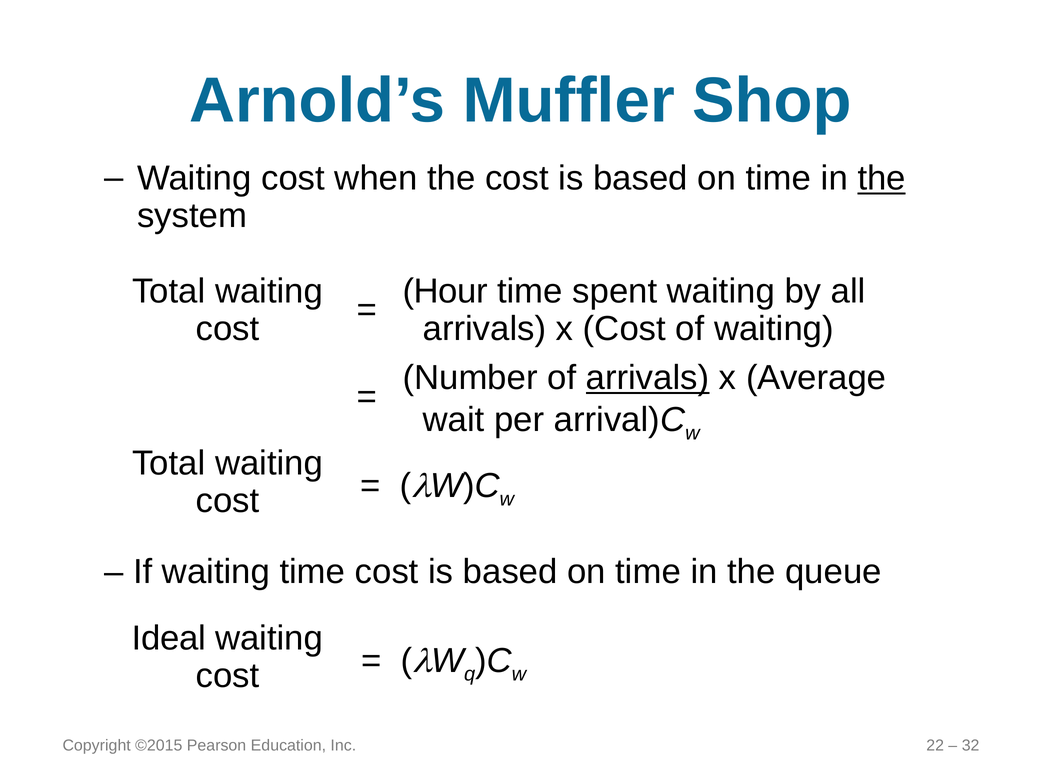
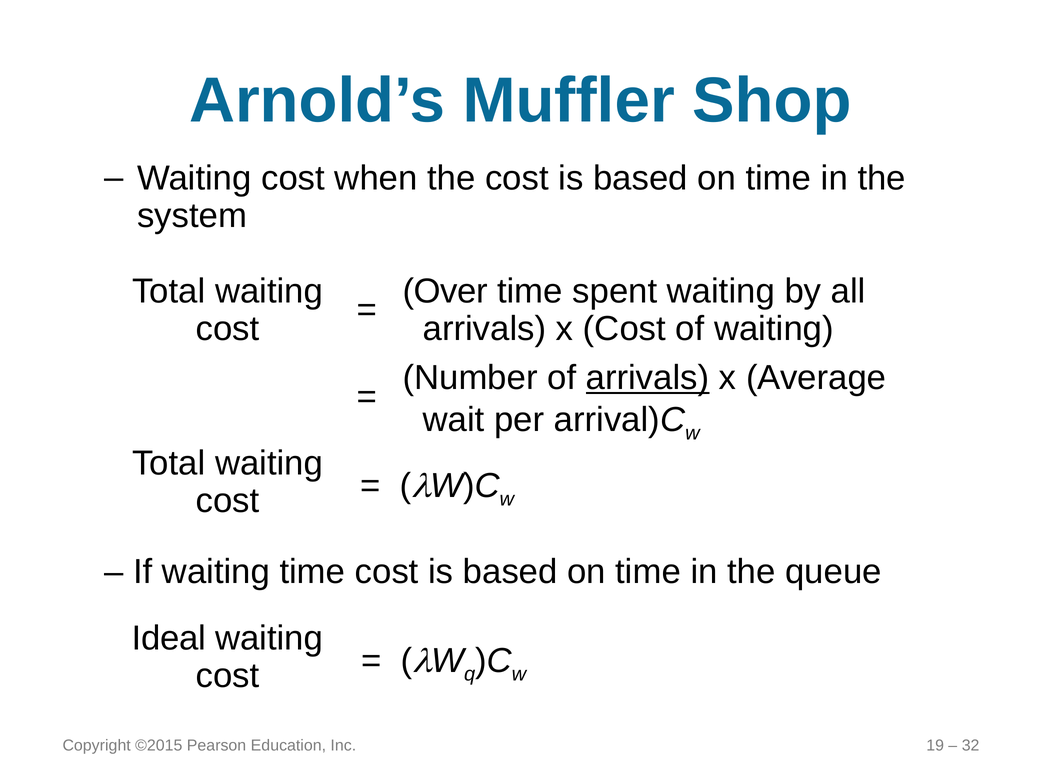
the at (882, 179) underline: present -> none
Hour: Hour -> Over
22: 22 -> 19
